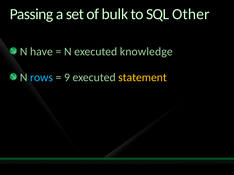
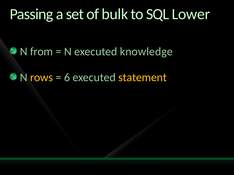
Other: Other -> Lower
have: have -> from
rows colour: light blue -> yellow
9: 9 -> 6
